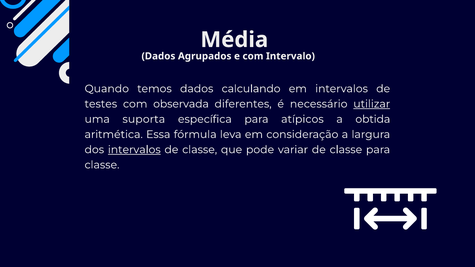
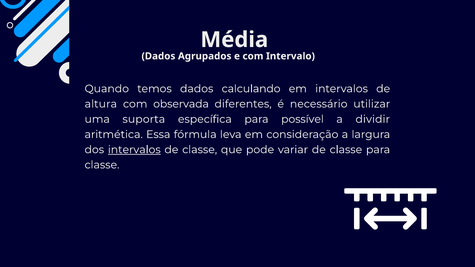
testes: testes -> altura
utilizar underline: present -> none
atípicos: atípicos -> possível
obtida: obtida -> dividir
